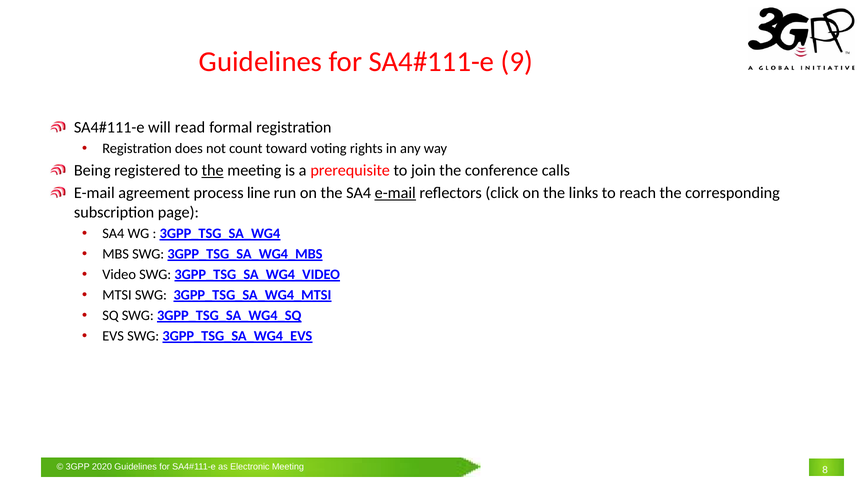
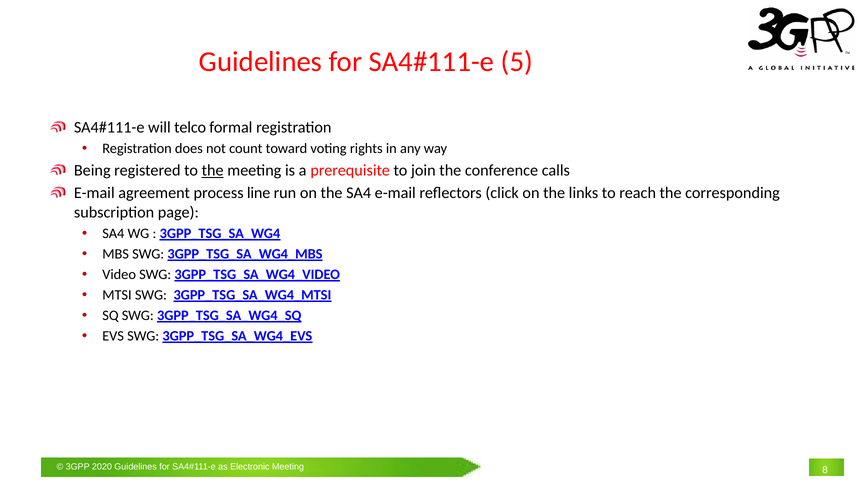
9: 9 -> 5
read: read -> telco
e-mail at (395, 193) underline: present -> none
